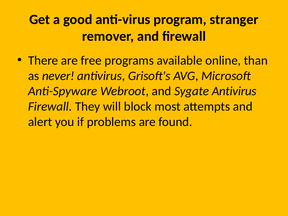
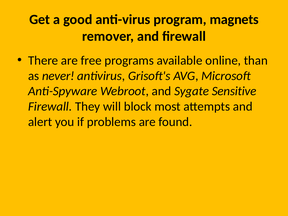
stranger: stranger -> magnets
Sygate Antivirus: Antivirus -> Sensitive
